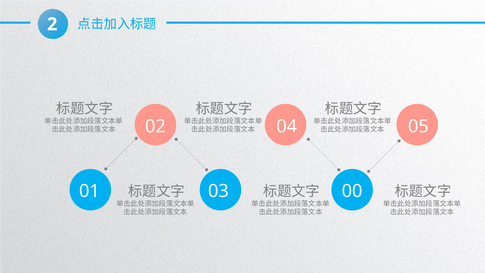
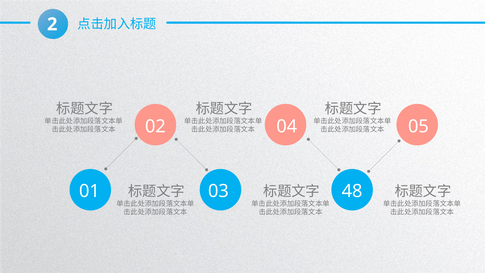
00: 00 -> 48
